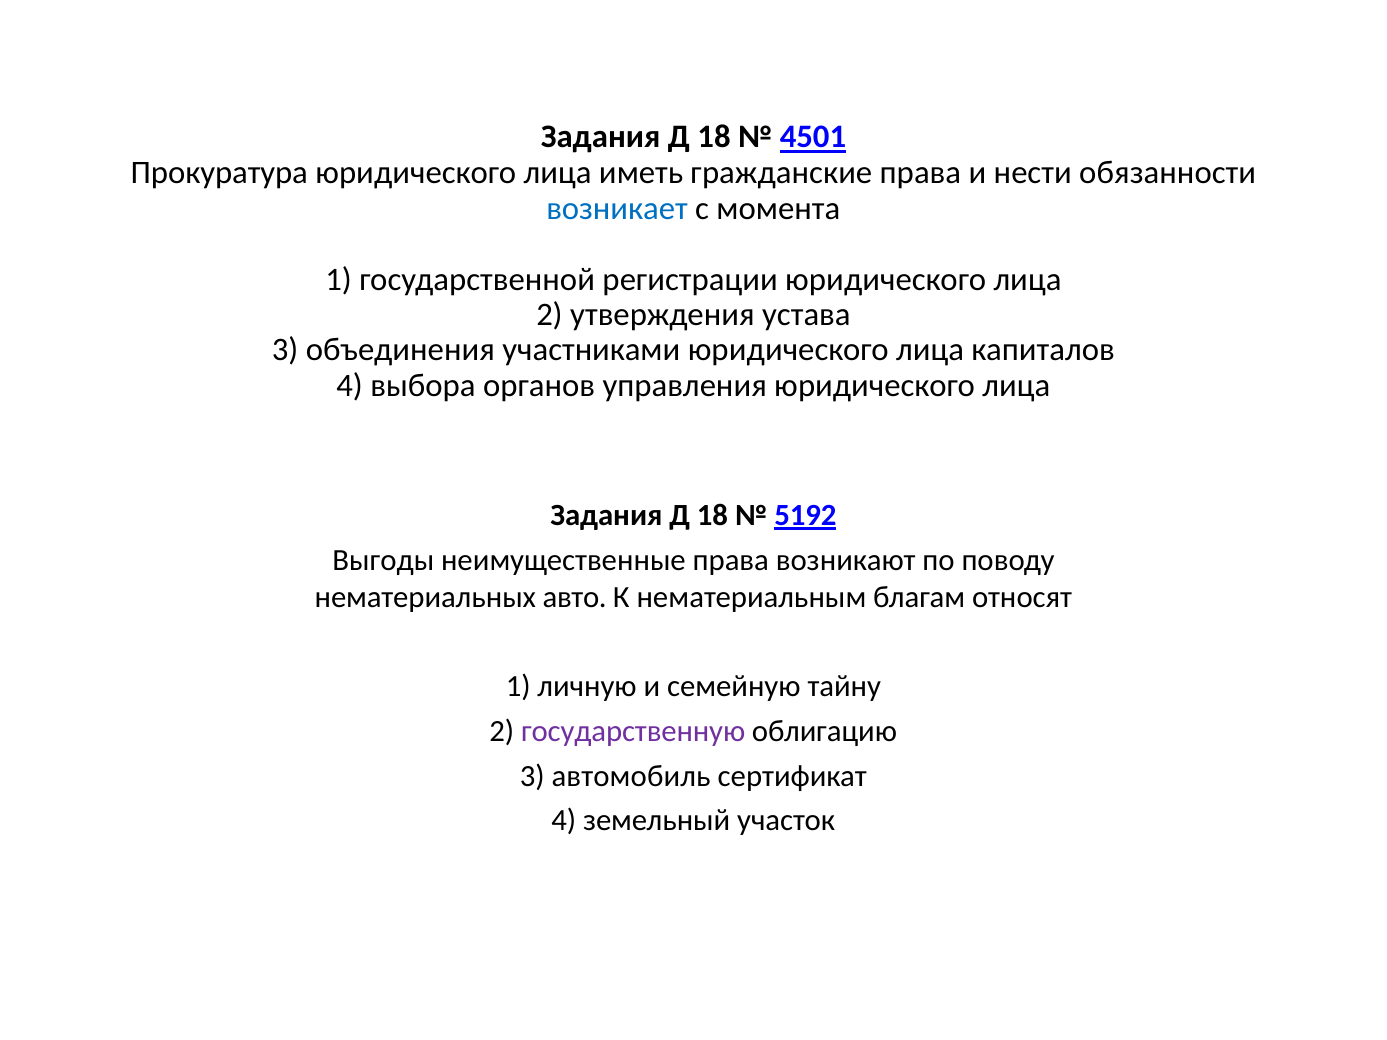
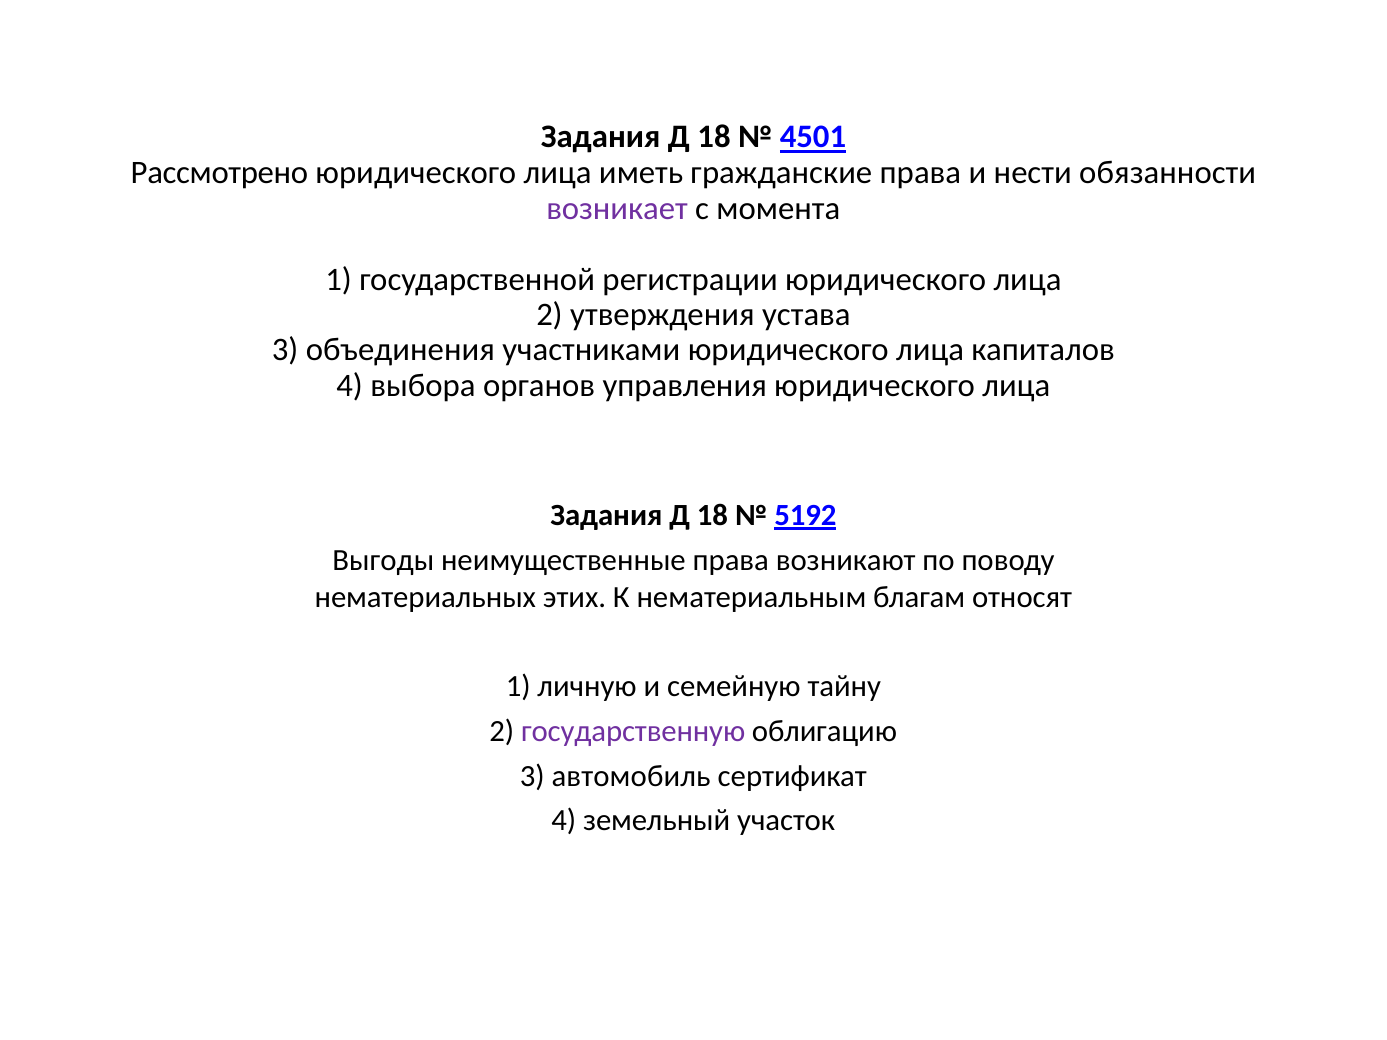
Прокуратура: Прокуратура -> Рассмотрено
возникает colour: blue -> purple
авто: авто -> этих
